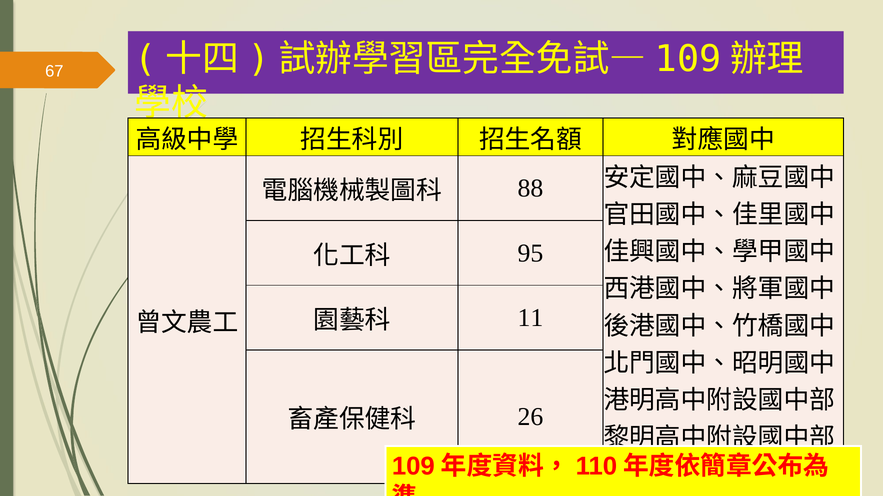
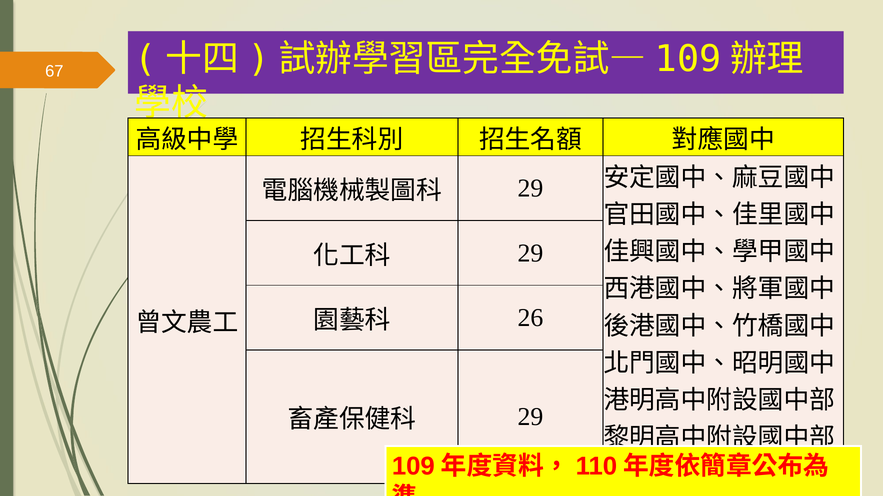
88 at (530, 189): 88 -> 29
95 at (530, 253): 95 -> 29
11: 11 -> 26
26 at (530, 417): 26 -> 29
